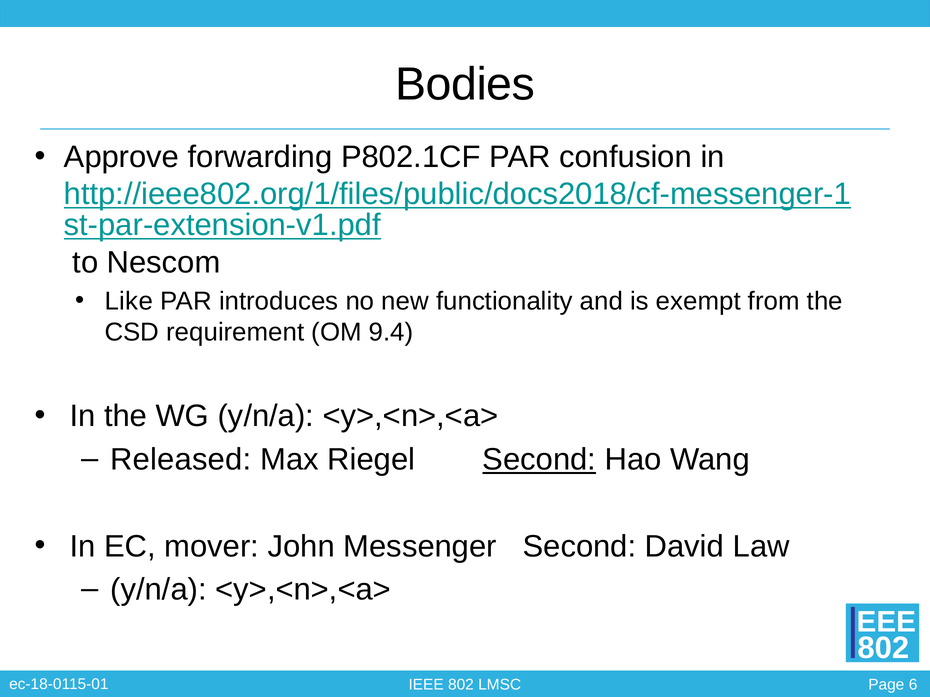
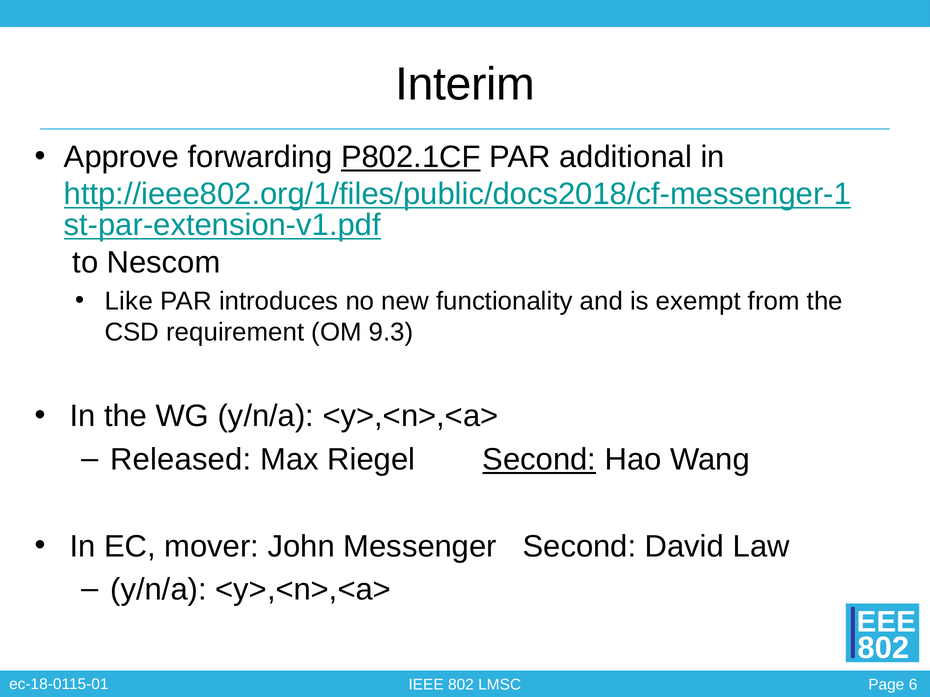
Bodies: Bodies -> Interim
P802.1CF underline: none -> present
confusion: confusion -> additional
9.4: 9.4 -> 9.3
